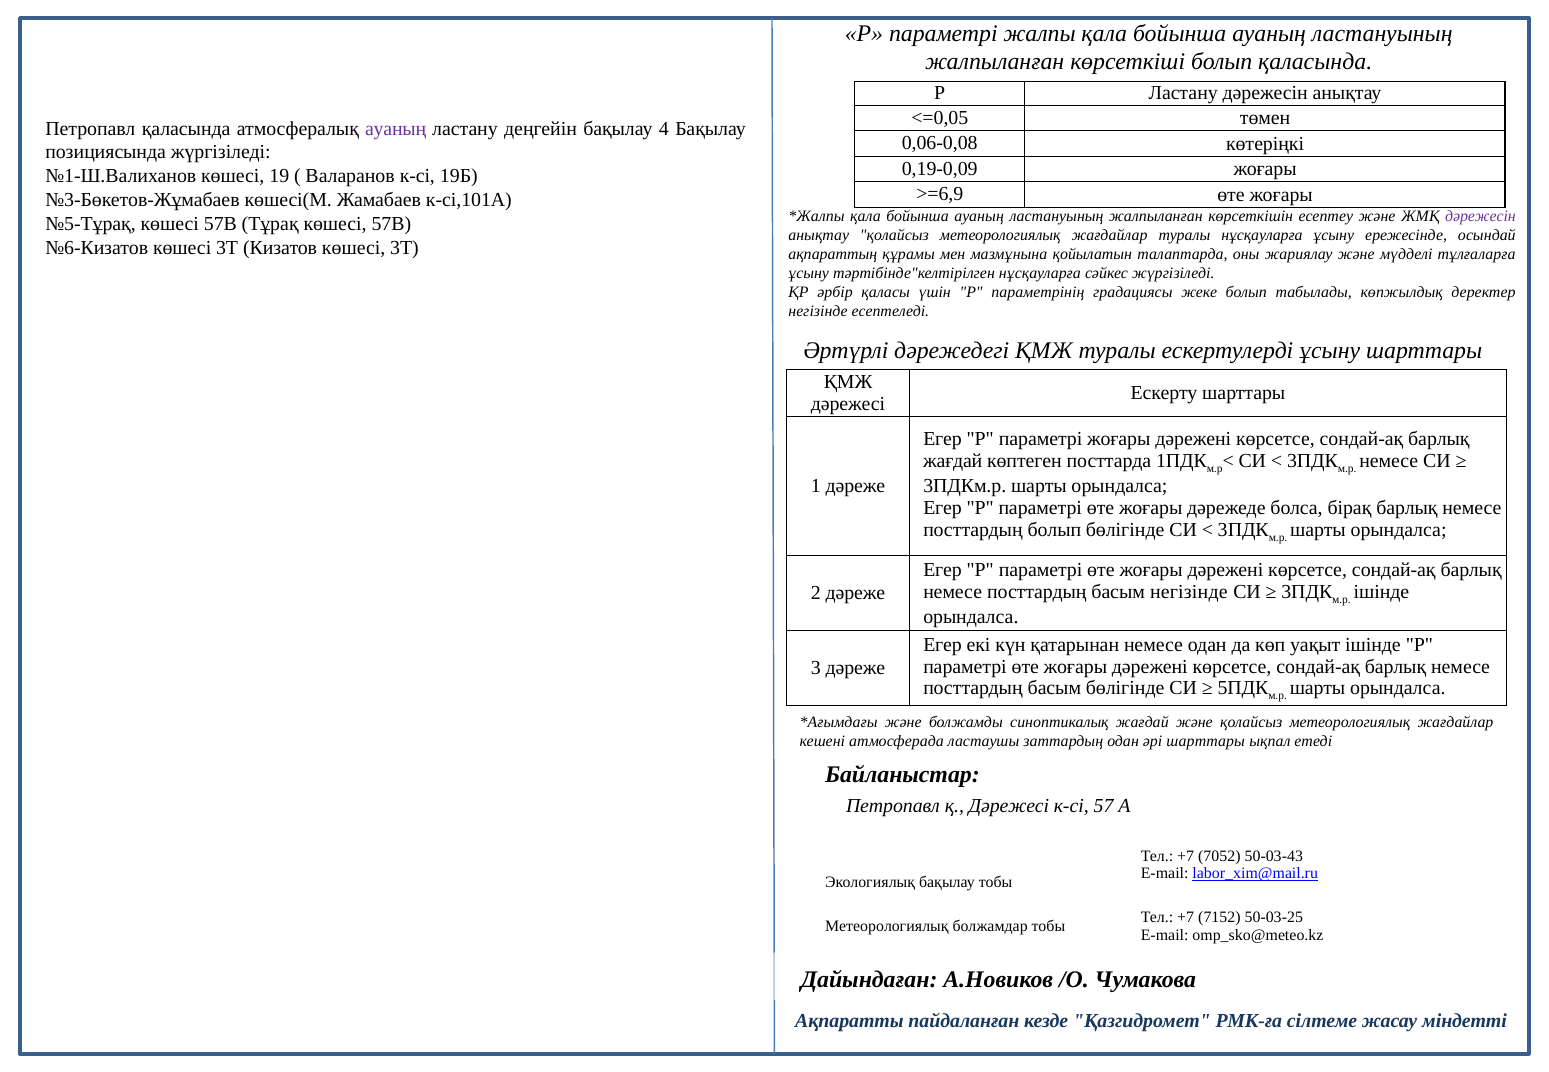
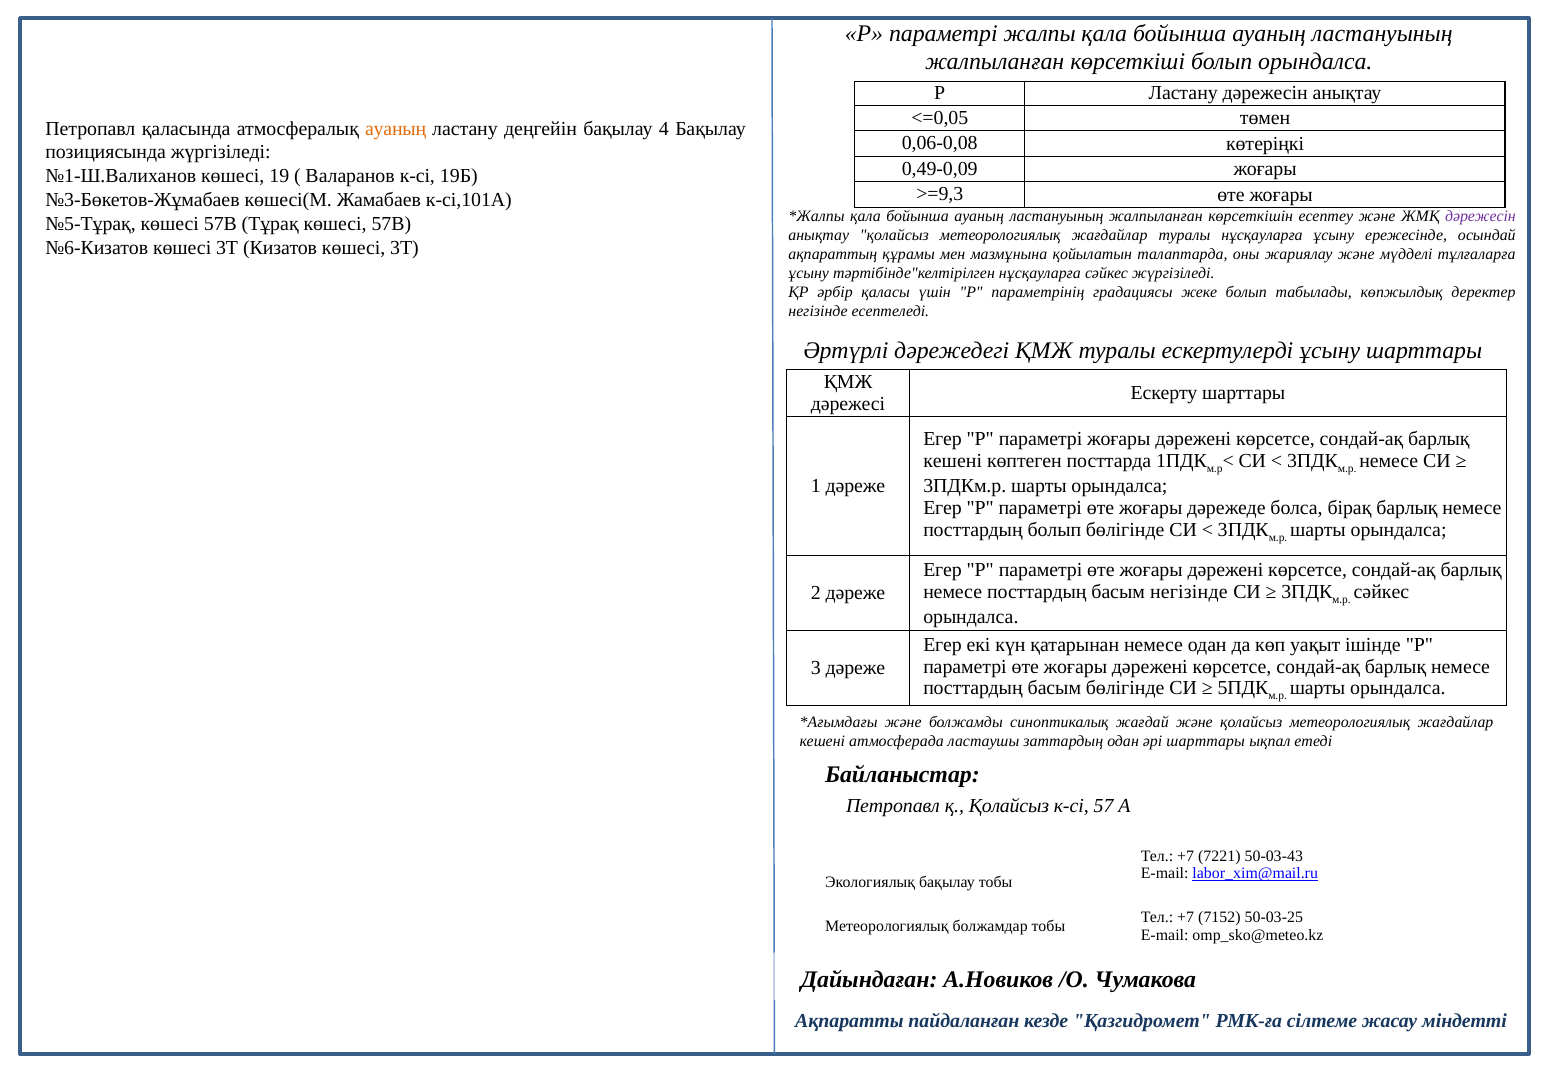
болып қаласында: қаласында -> орындалса
ауаның at (396, 129) colour: purple -> orange
0,19-0,09: 0,19-0,09 -> 0,49-0,09
>=6,9: >=6,9 -> >=9,3
жағдай at (953, 461): жағдай -> кешені
ішінде at (1381, 592): ішінде -> сәйкес
қ Дәрежесі: Дәрежесі -> Қолайсыз
7052: 7052 -> 7221
